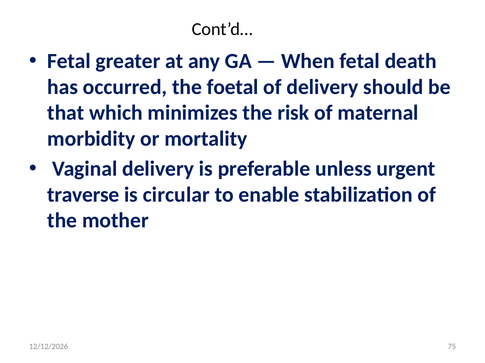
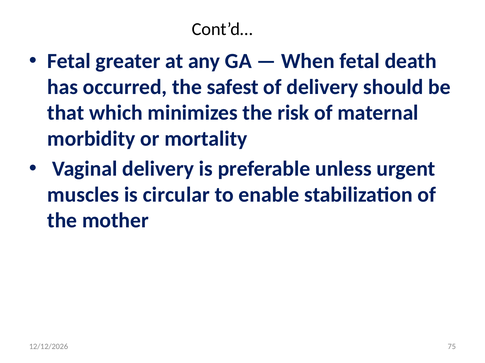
foetal: foetal -> safest
traverse: traverse -> muscles
